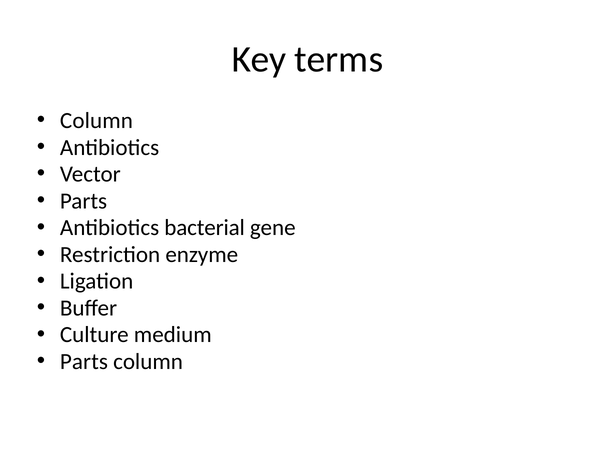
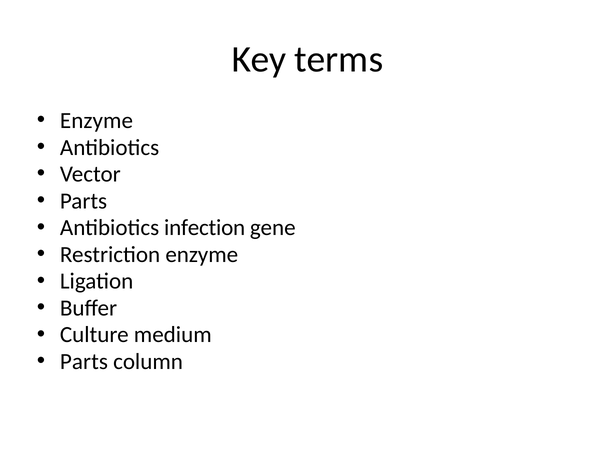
Column at (96, 121): Column -> Enzyme
bacterial: bacterial -> infection
